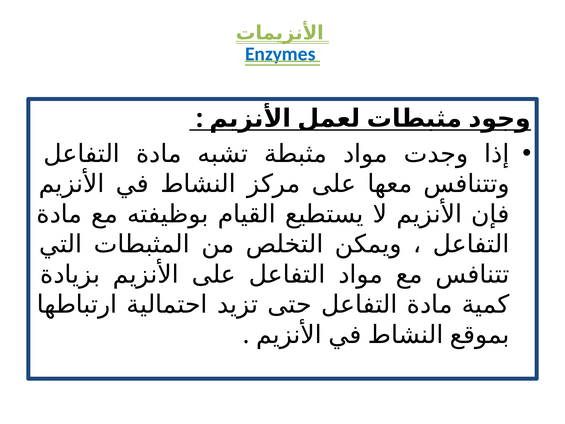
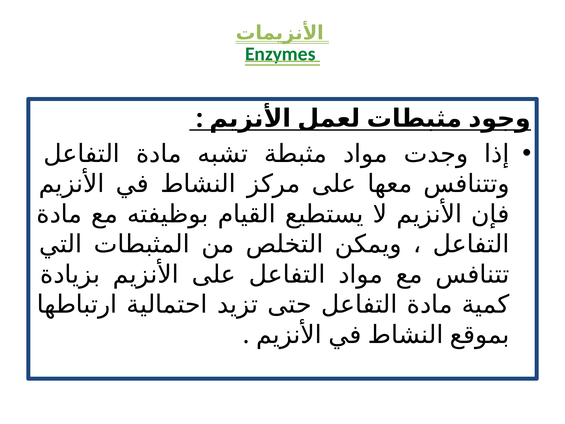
Enzymes colour: blue -> green
